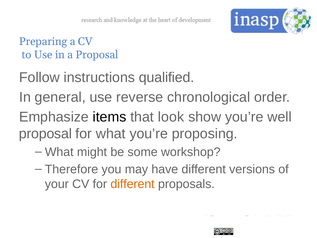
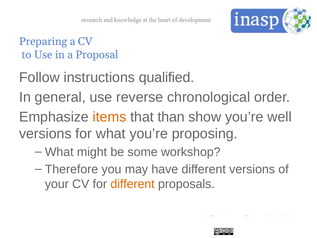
items colour: black -> orange
look: look -> than
proposal at (45, 134): proposal -> versions
